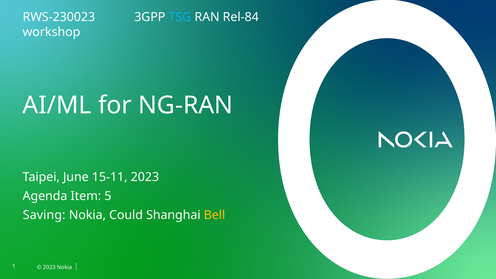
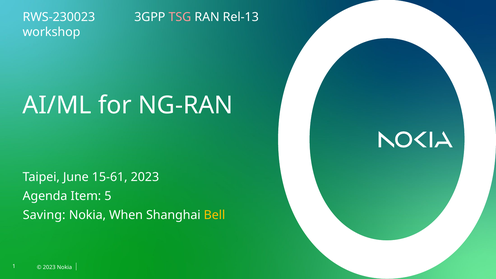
TSG colour: light blue -> pink
Rel-84: Rel-84 -> Rel-13
15-11: 15-11 -> 15-61
Could: Could -> When
